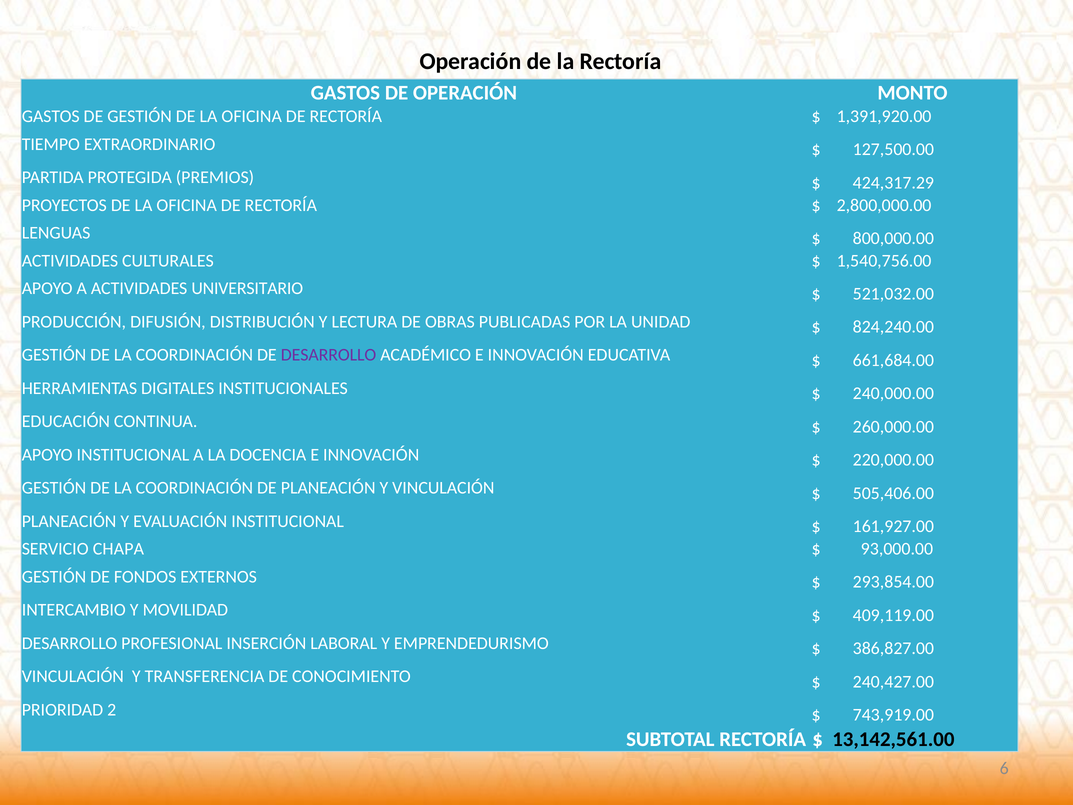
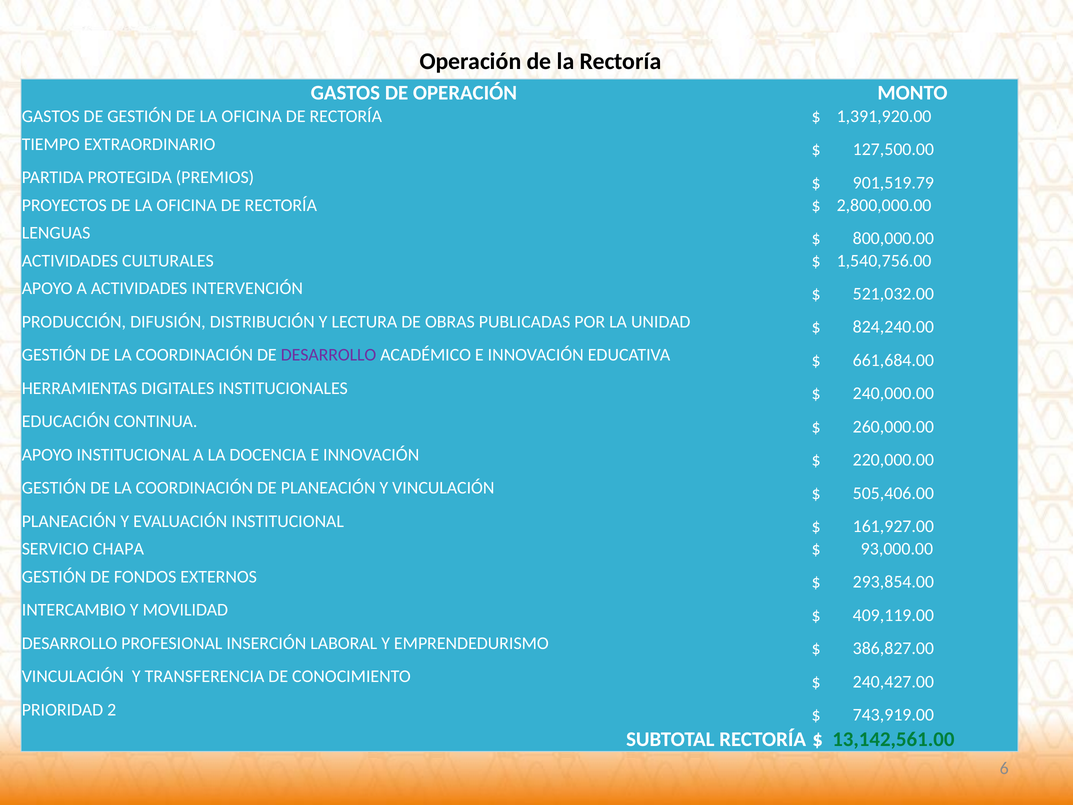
424,317.29: 424,317.29 -> 901,519.79
UNIVERSITARIO: UNIVERSITARIO -> INTERVENCIÓN
13,142,561.00 colour: black -> green
